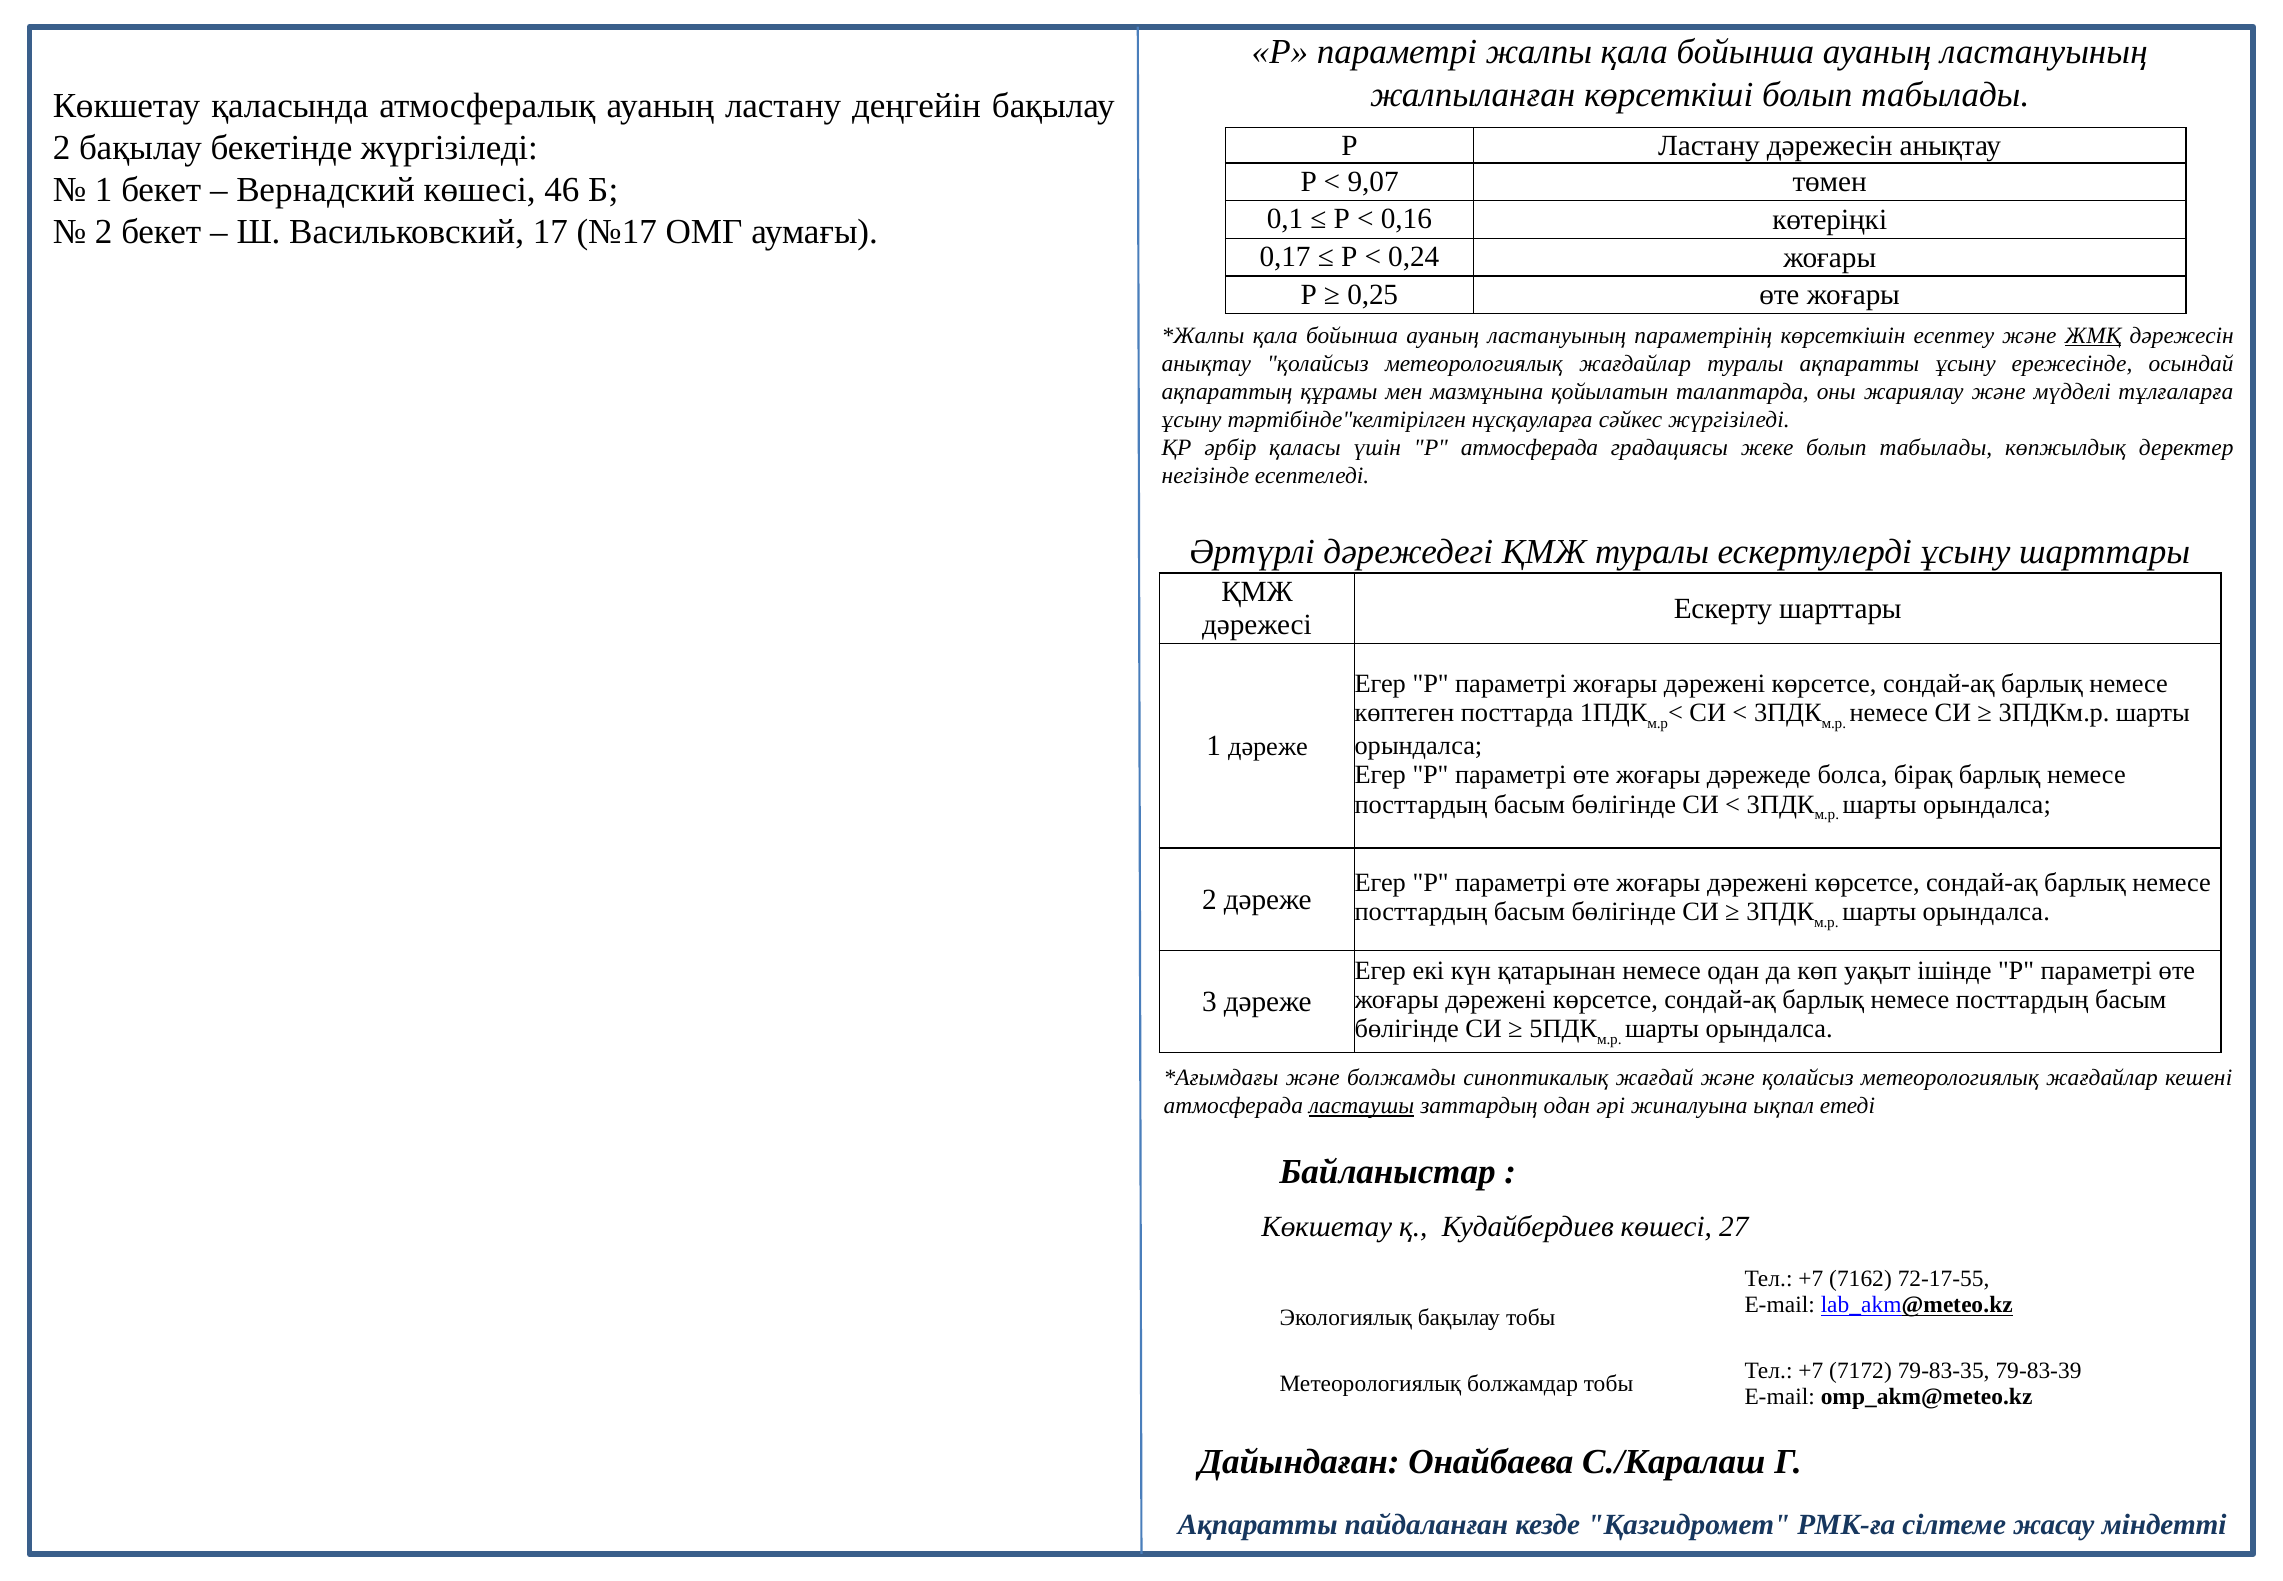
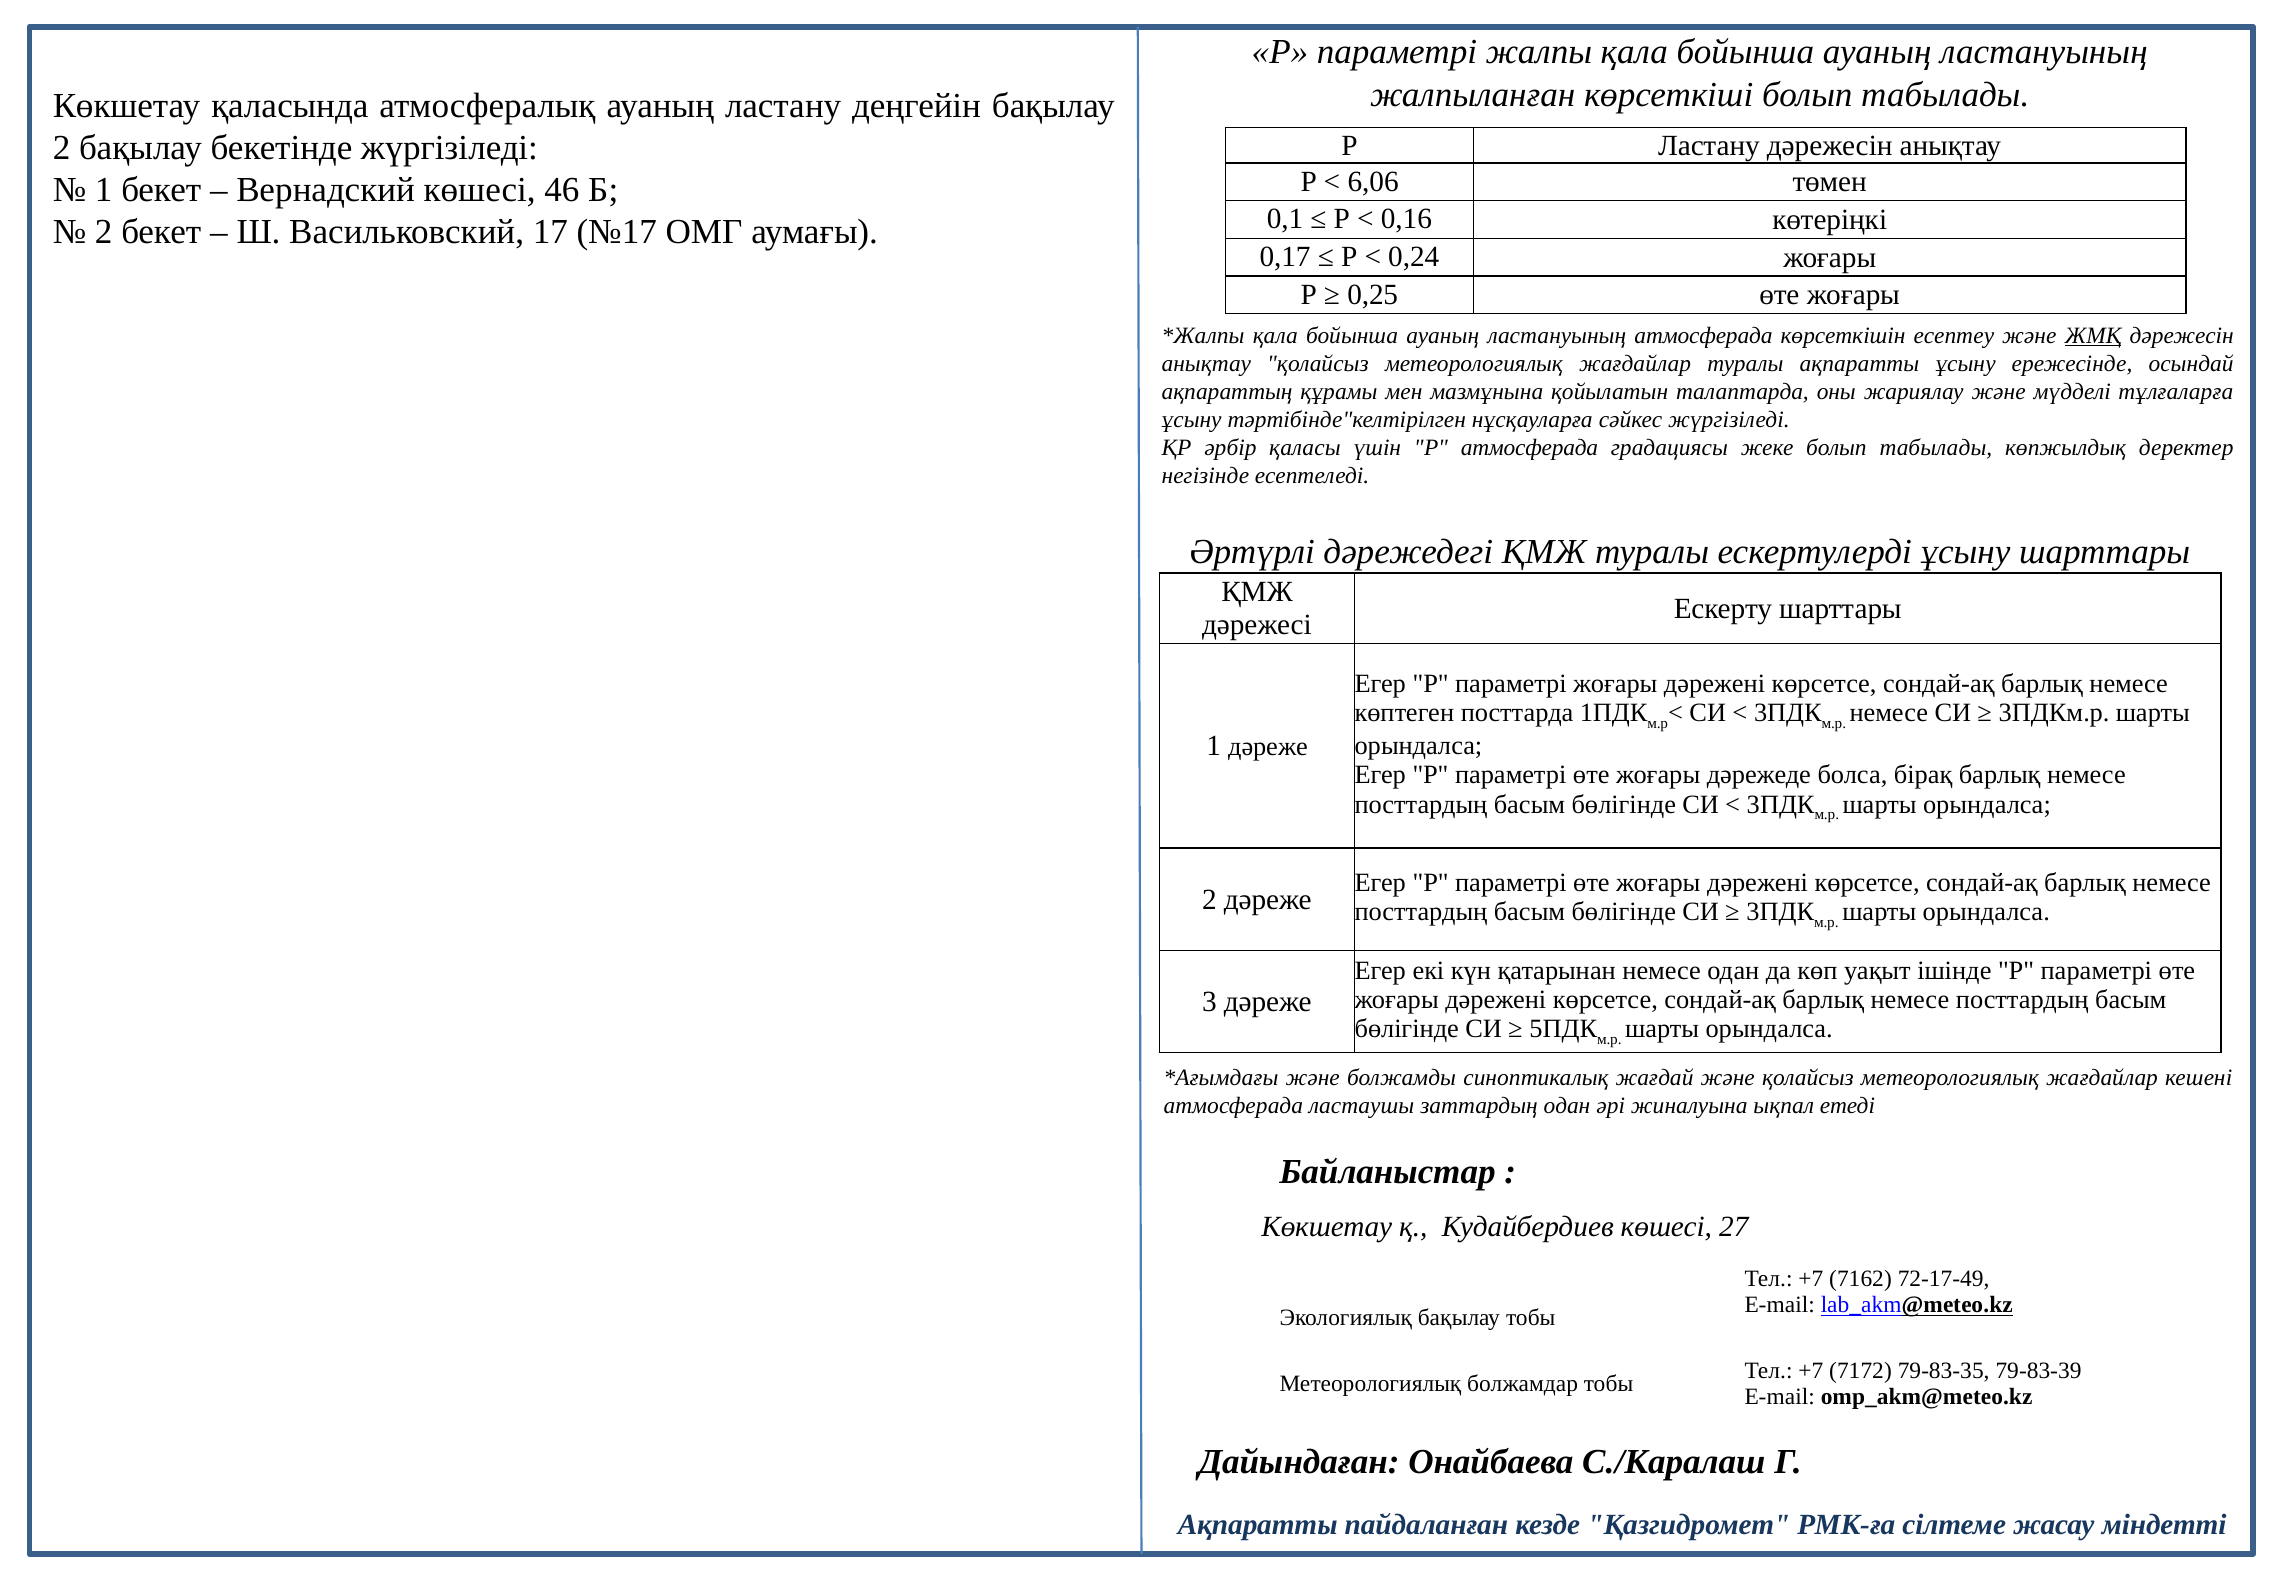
9,07: 9,07 -> 6,06
ластануының параметрінің: параметрінің -> атмосферада
ластаушы underline: present -> none
72-17-55: 72-17-55 -> 72-17-49
